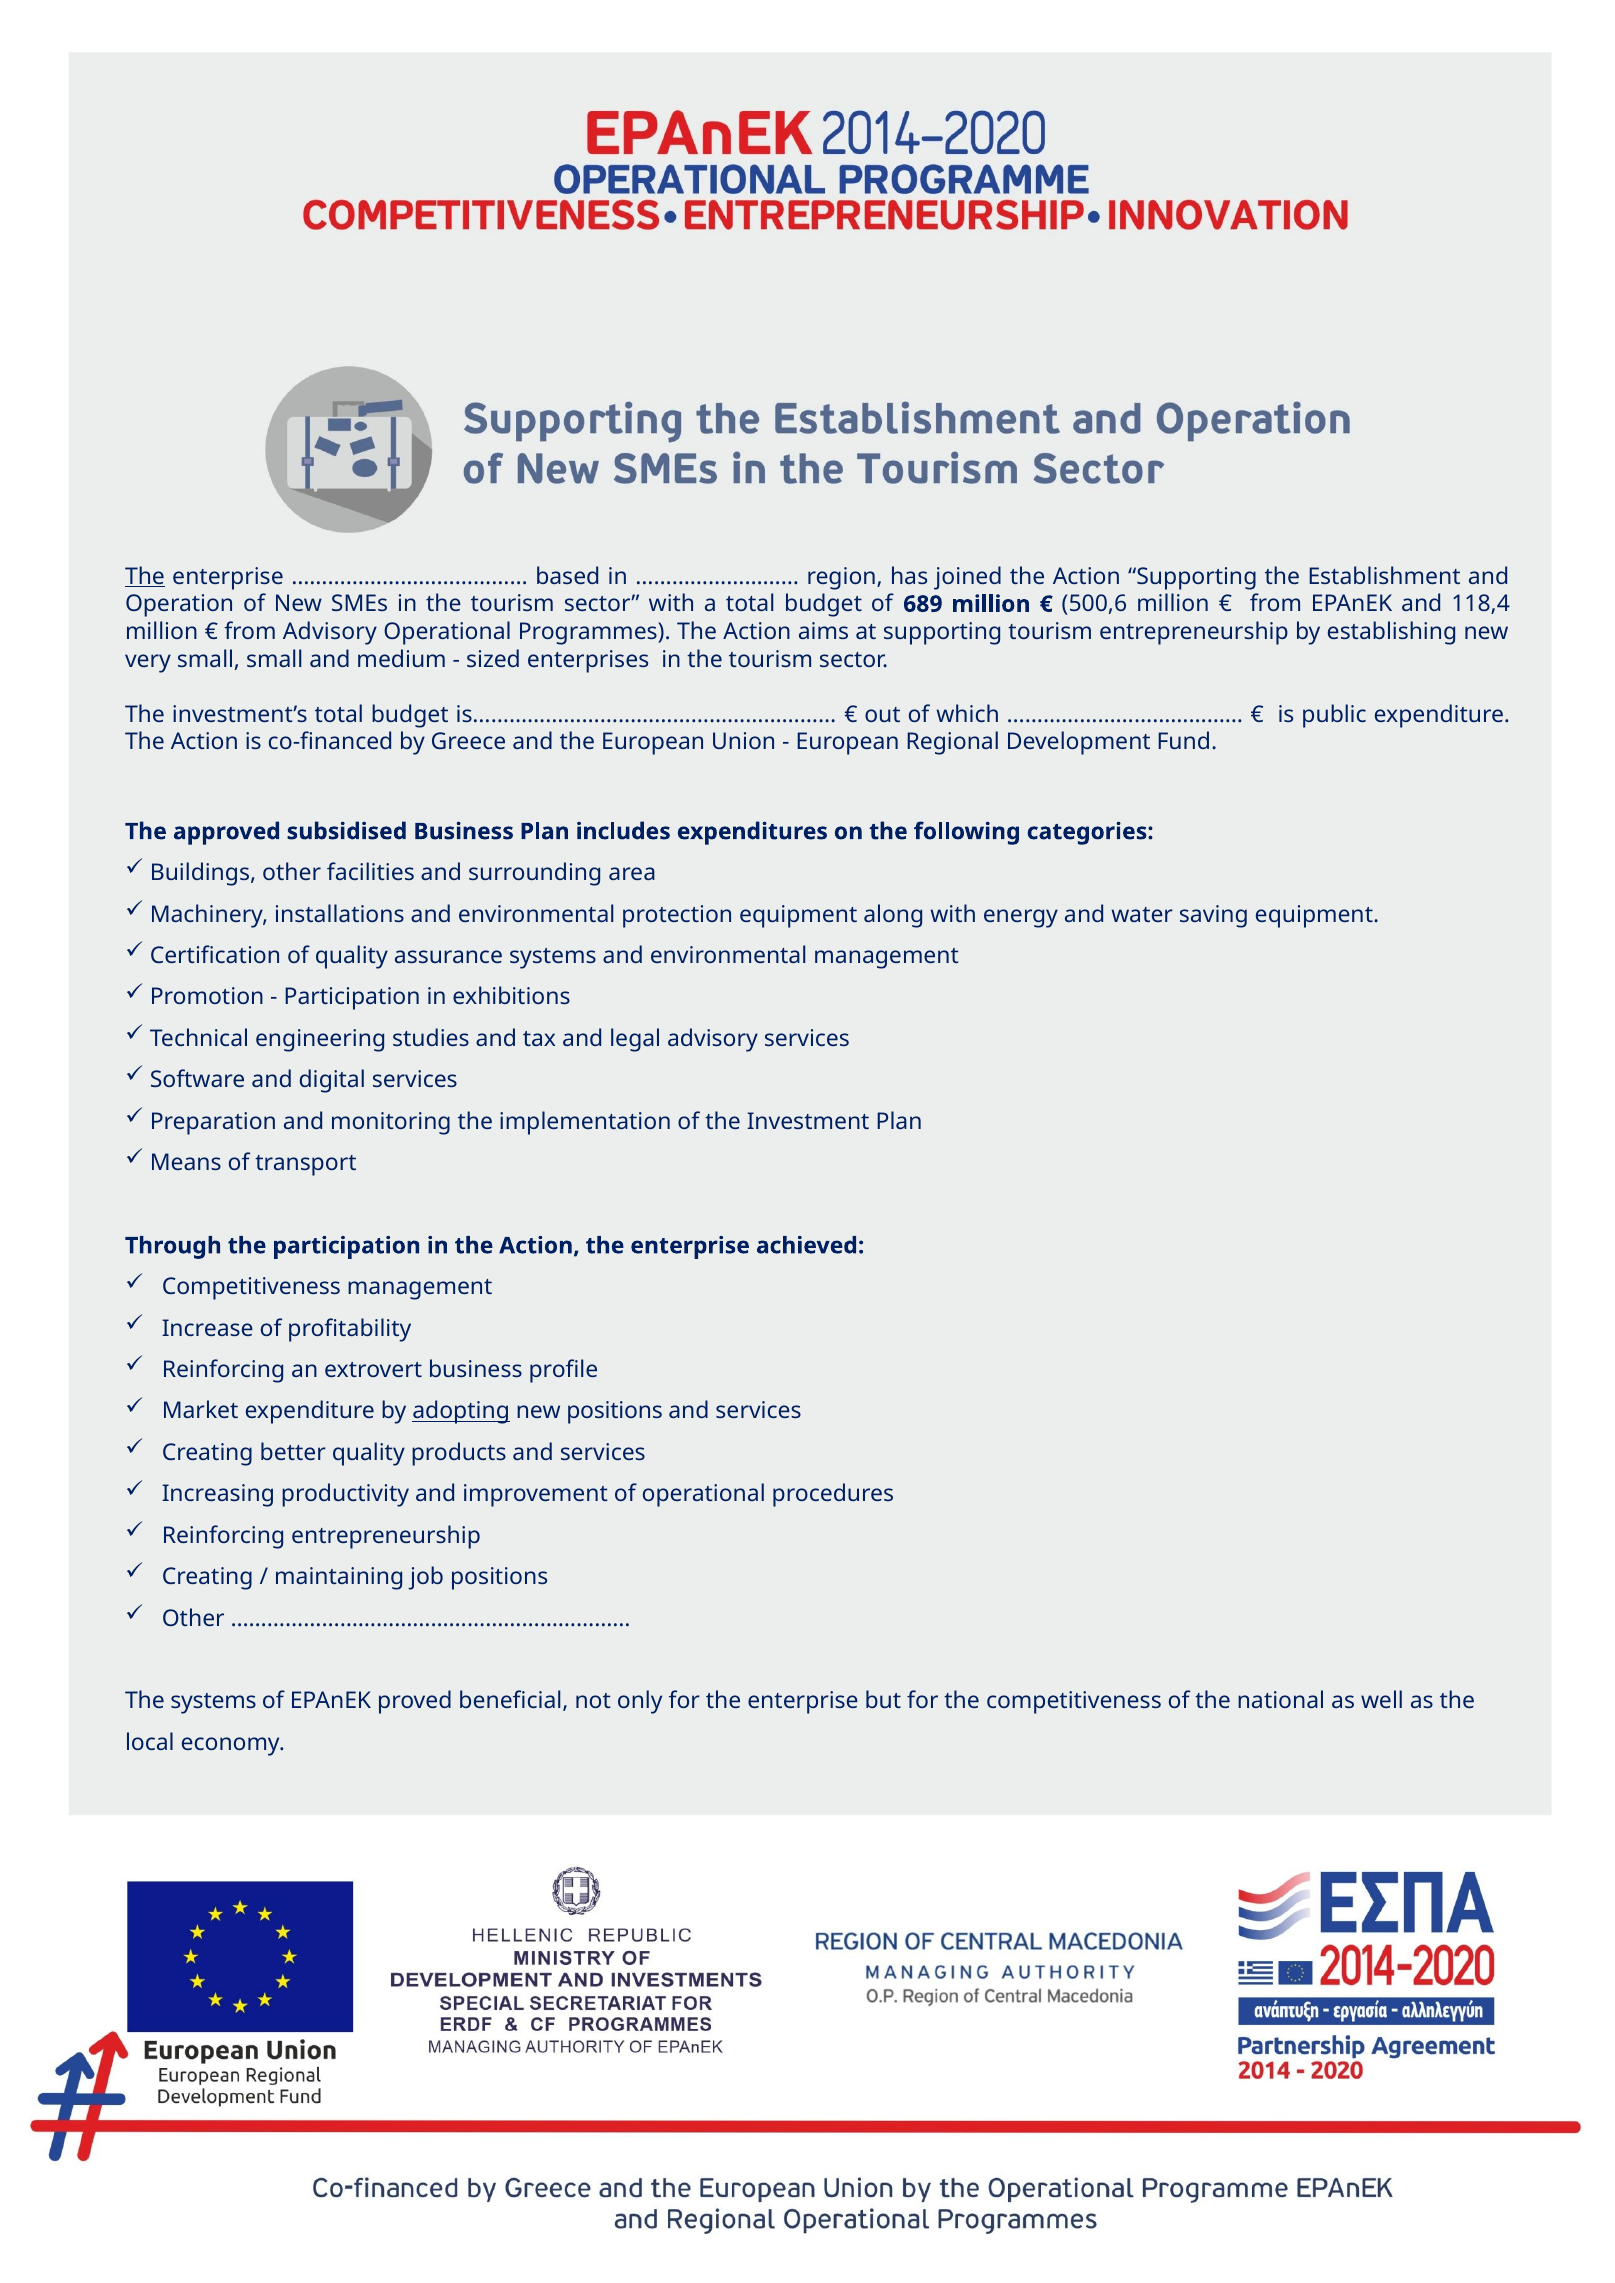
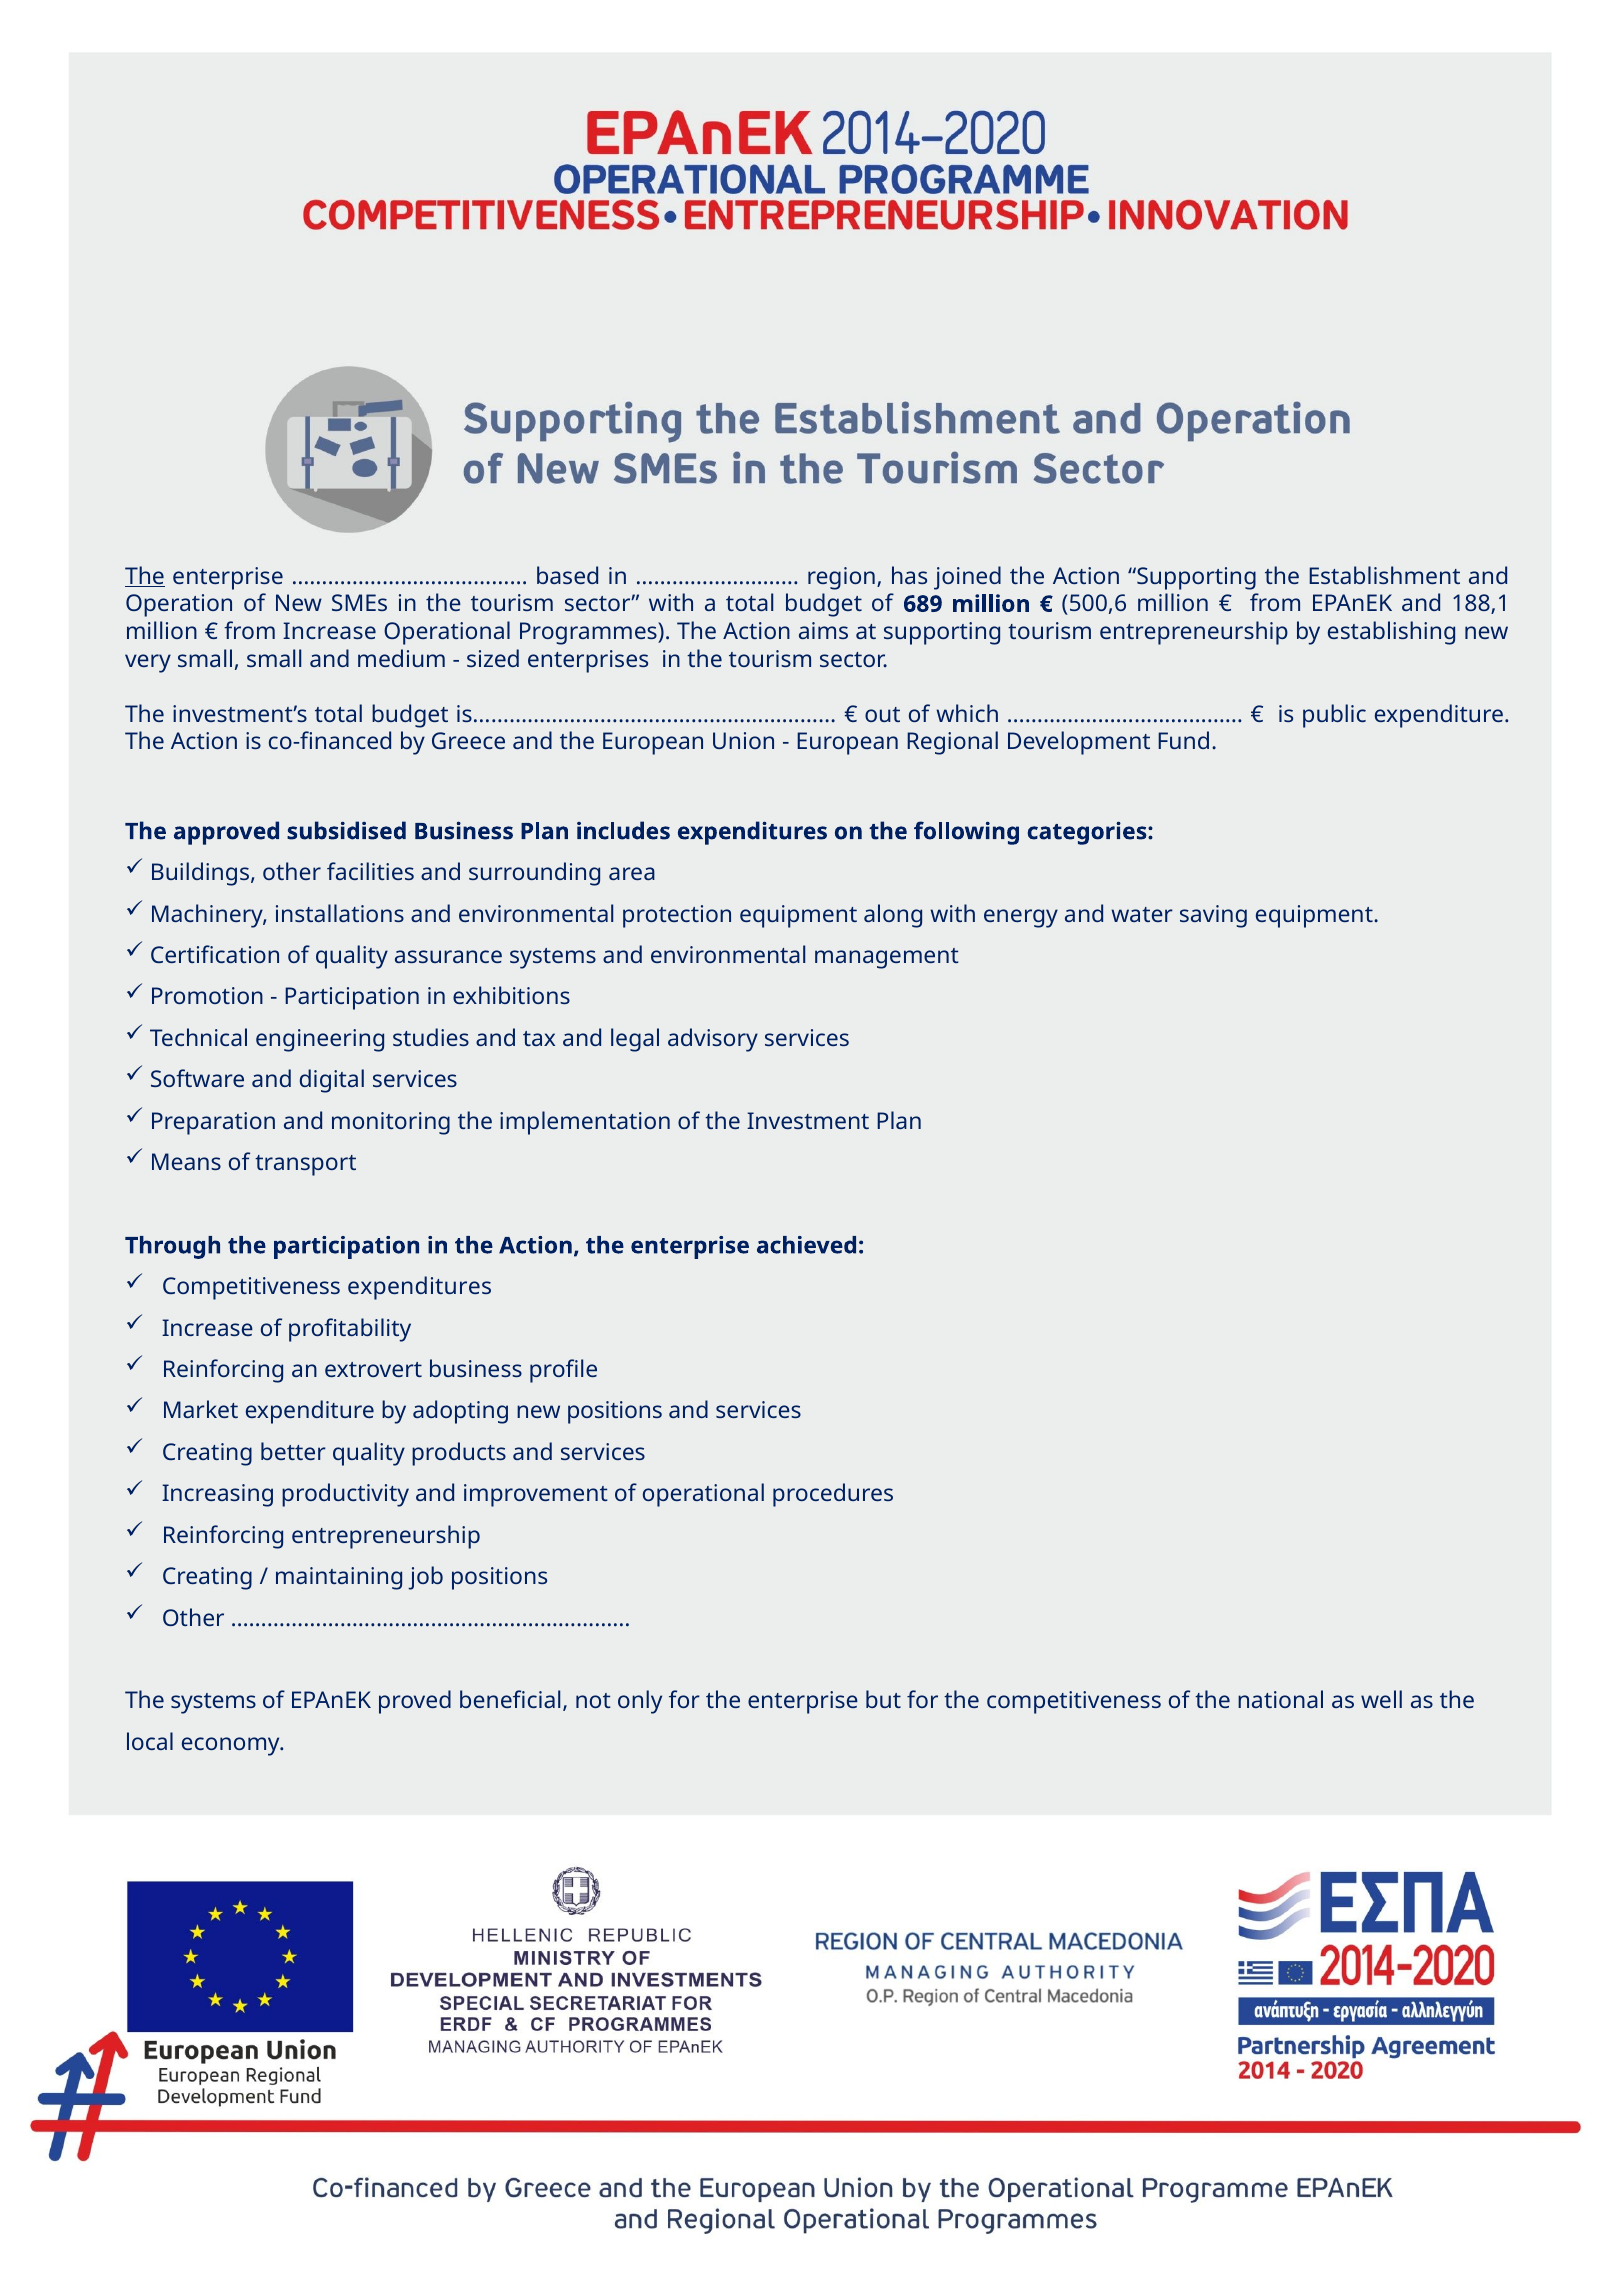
118,4: 118,4 -> 188,1
from Advisory: Advisory -> Increase
Competitiveness management: management -> expenditures
adopting underline: present -> none
